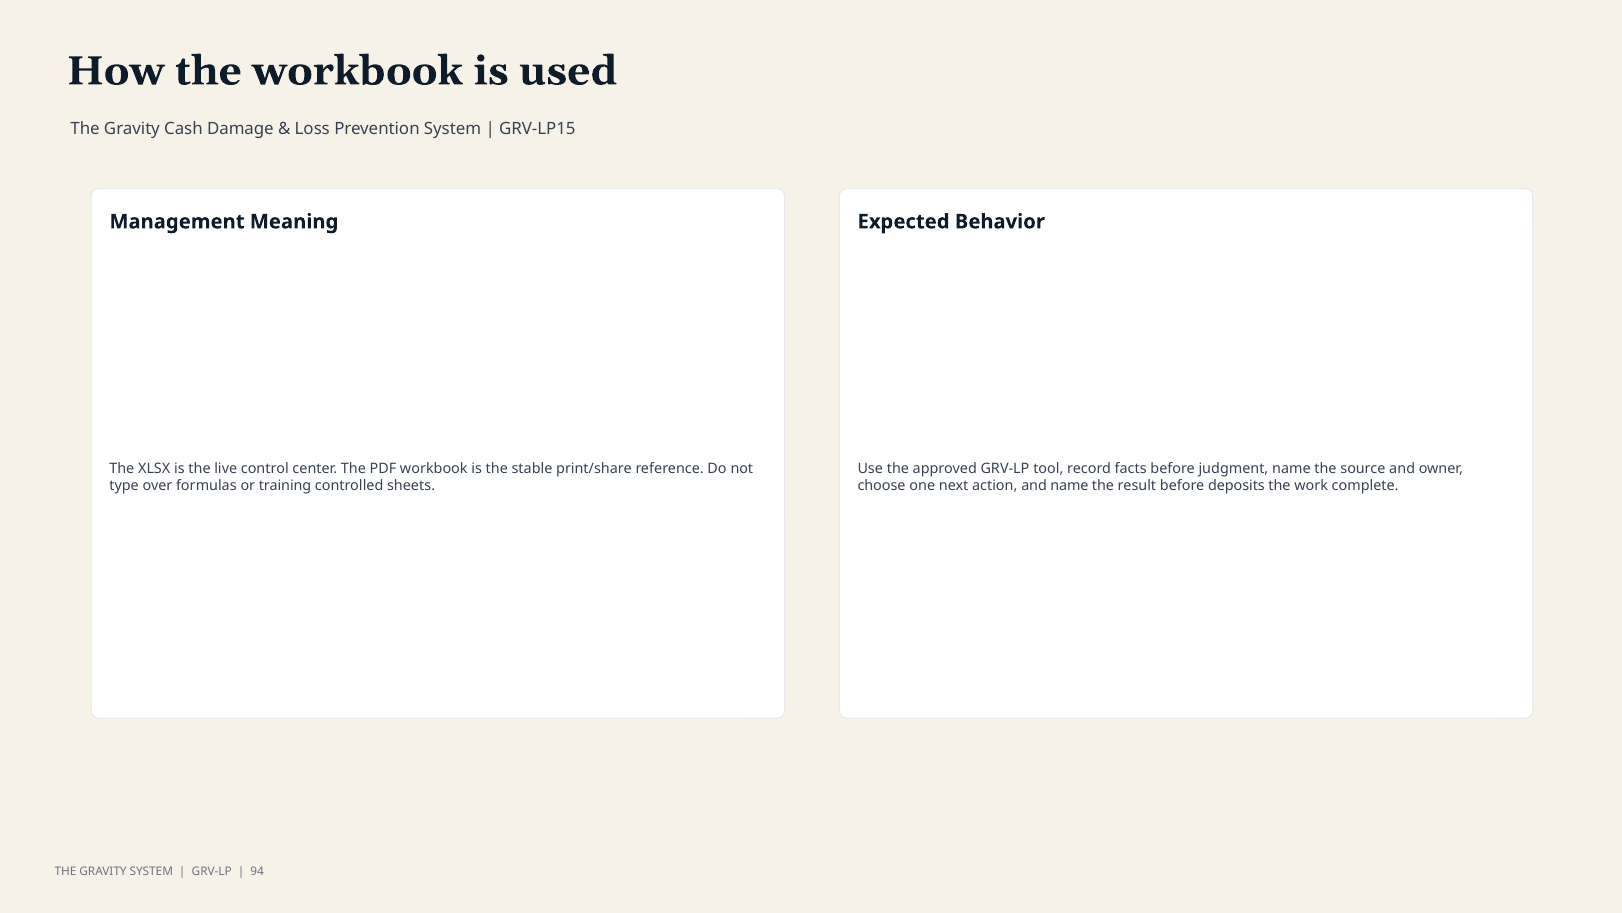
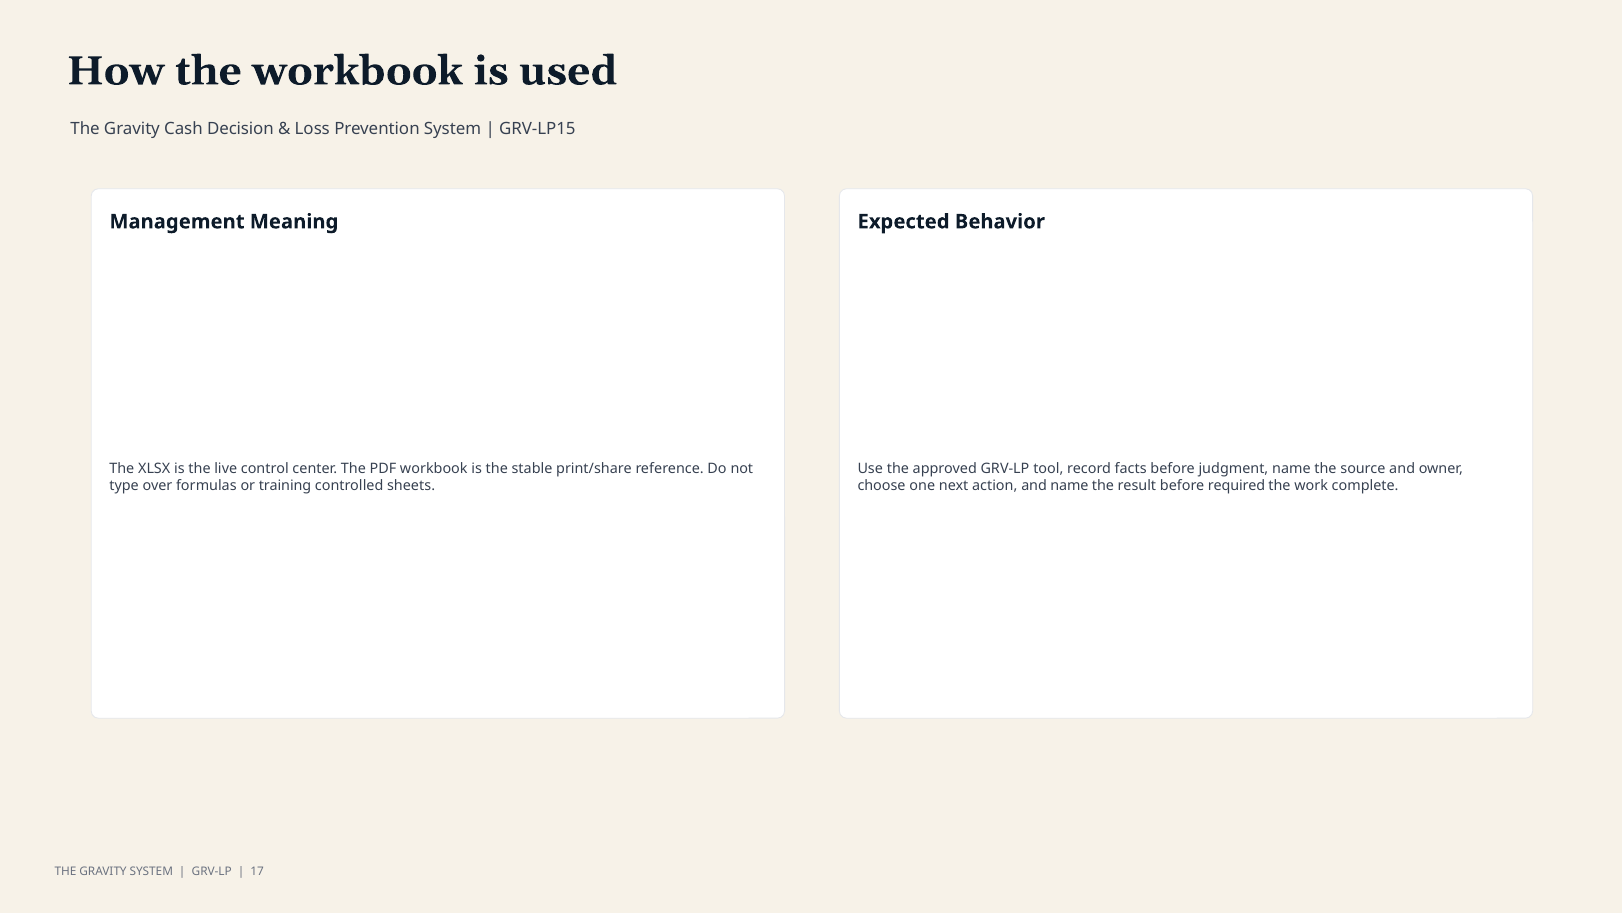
Damage: Damage -> Decision
deposits: deposits -> required
94: 94 -> 17
